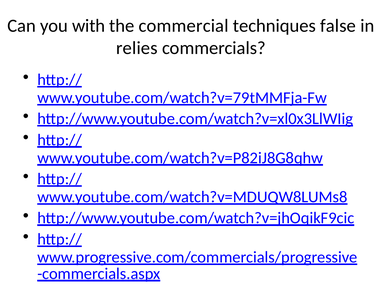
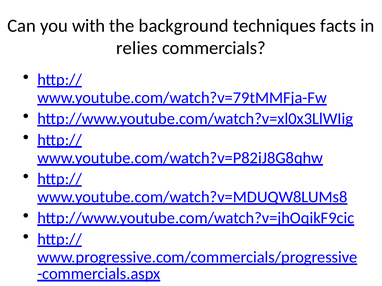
commercial: commercial -> background
false: false -> facts
